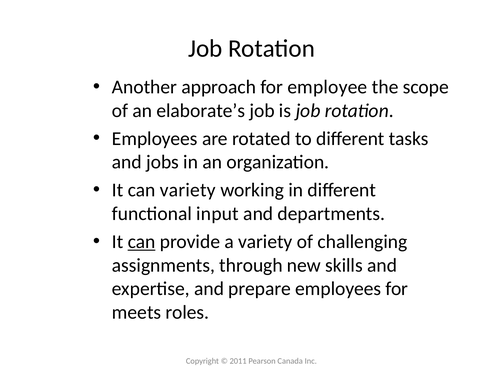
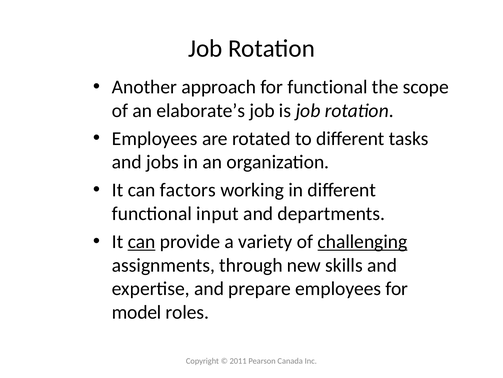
for employee: employee -> functional
can variety: variety -> factors
challenging underline: none -> present
meets: meets -> model
